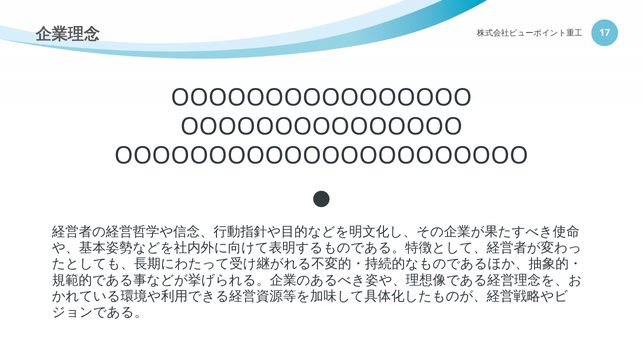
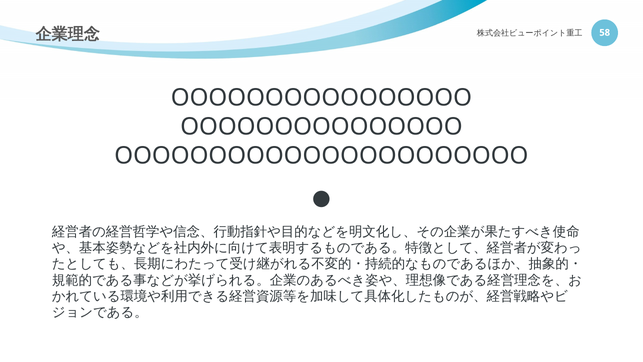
17: 17 -> 58
